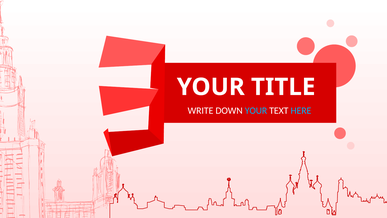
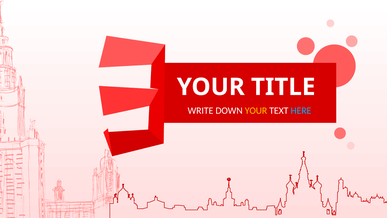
YOUR at (256, 110) colour: light blue -> yellow
